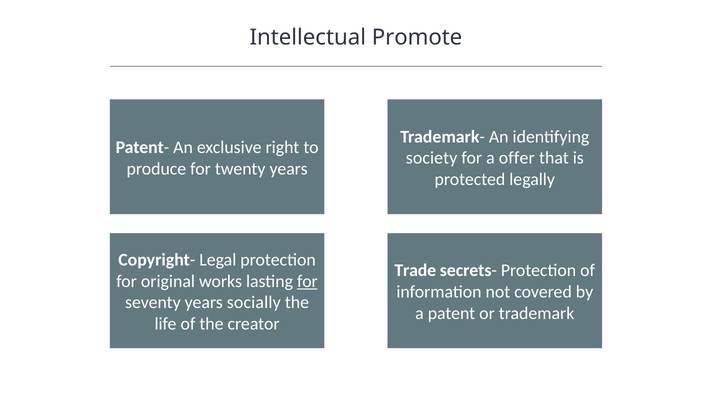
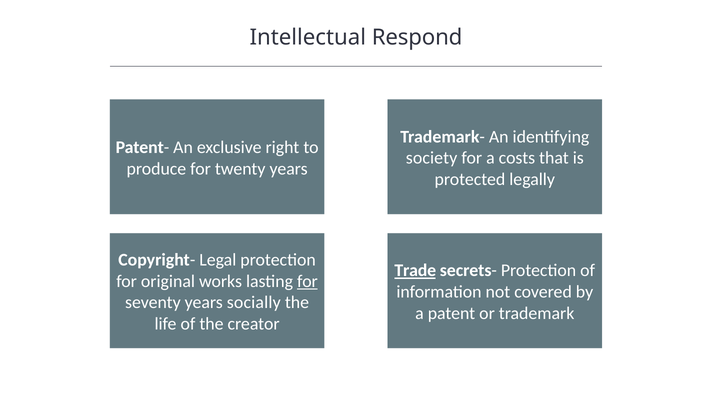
Promote: Promote -> Respond
offer: offer -> costs
Trade underline: none -> present
